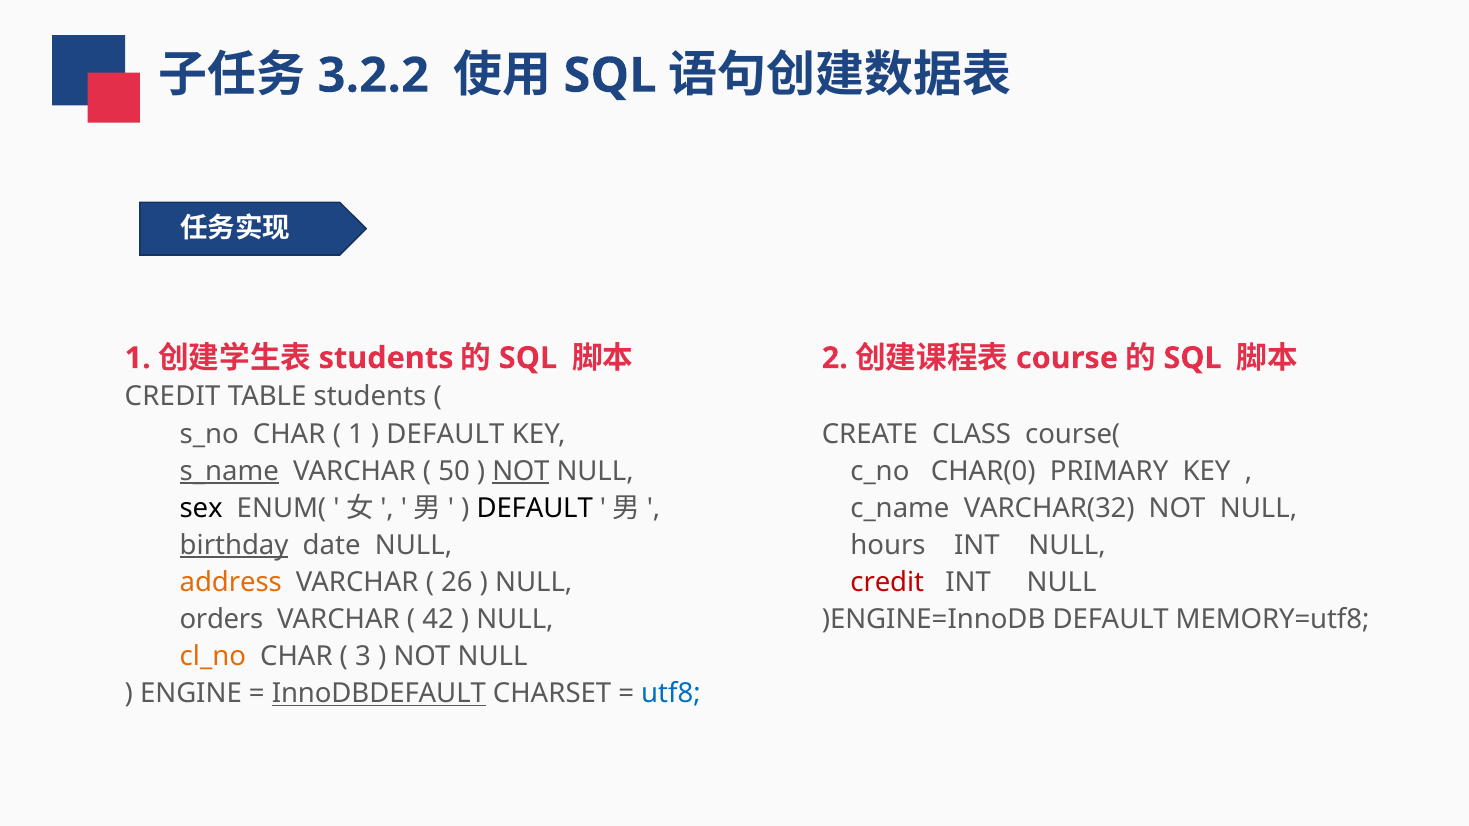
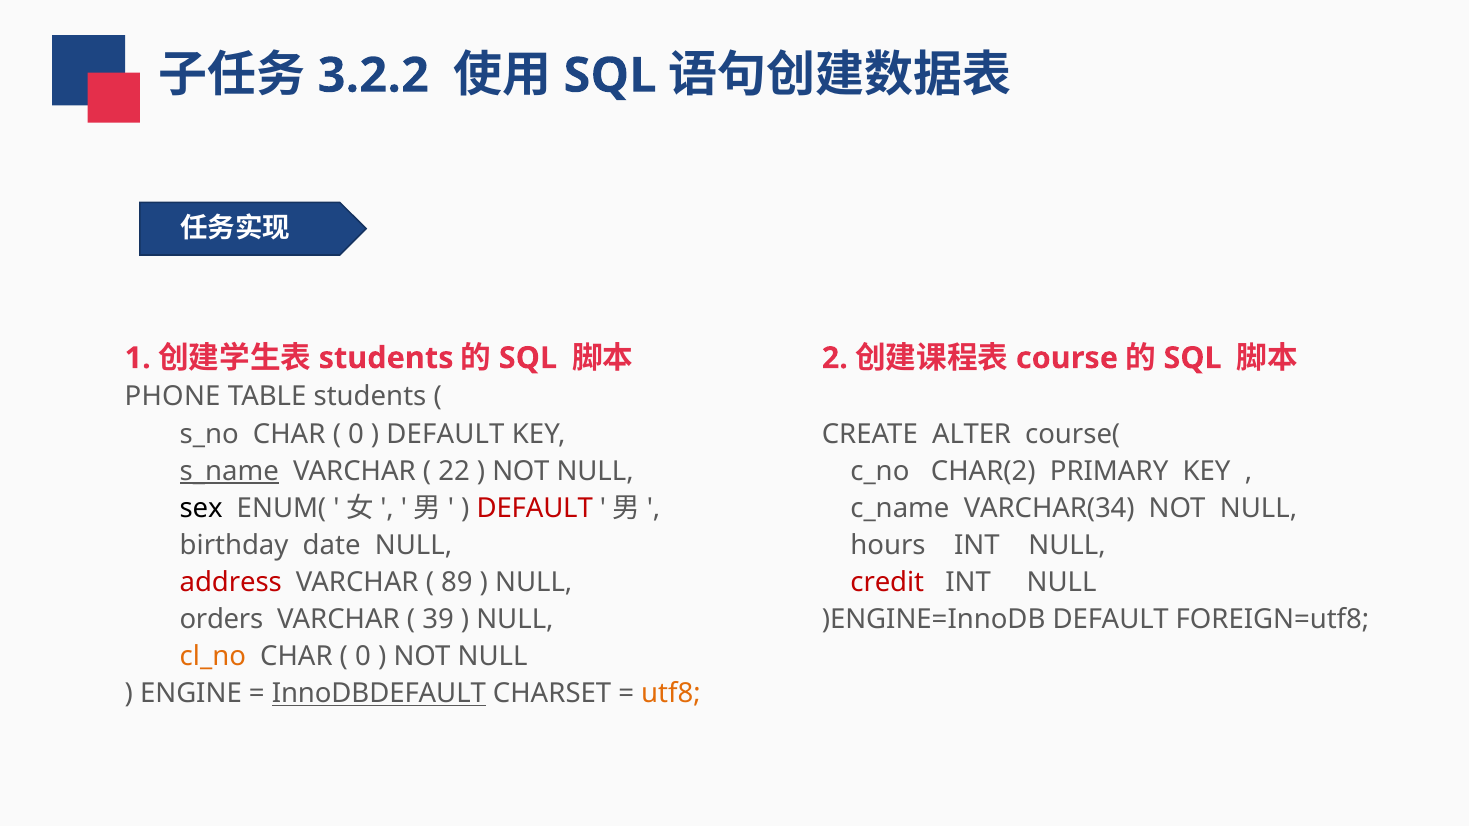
CREDIT at (173, 397): CREDIT -> PHONE
1 at (356, 434): 1 -> 0
CLASS: CLASS -> ALTER
50: 50 -> 22
NOT at (521, 471) underline: present -> none
CHAR(0: CHAR(0 -> CHAR(2
DEFAULT at (535, 508) colour: black -> red
VARCHAR(32: VARCHAR(32 -> VARCHAR(34
birthday underline: present -> none
address colour: orange -> red
26: 26 -> 89
42: 42 -> 39
MEMORY=utf8: MEMORY=utf8 -> FOREIGN=utf8
3 at (363, 657): 3 -> 0
utf8 colour: blue -> orange
